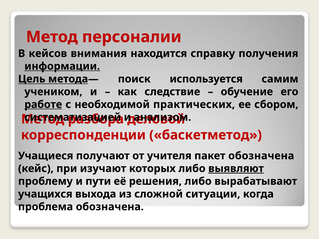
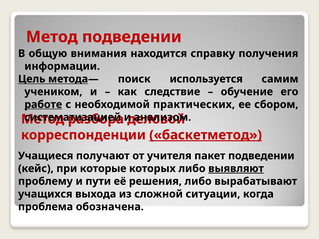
Метод персоналии: персоналии -> подведении
кейсов: кейсов -> общую
информации underline: present -> none
баскетметод underline: none -> present
пакет обозначена: обозначена -> подведении
изучают: изучают -> которые
